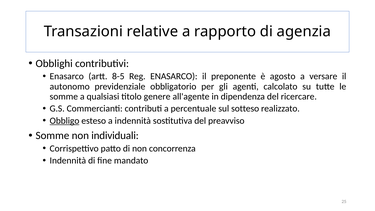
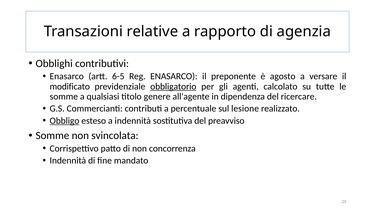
8-5: 8-5 -> 6-5
autonomo: autonomo -> modificato
obbligatorio underline: none -> present
sotteso: sotteso -> lesione
individuali: individuali -> svincolata
